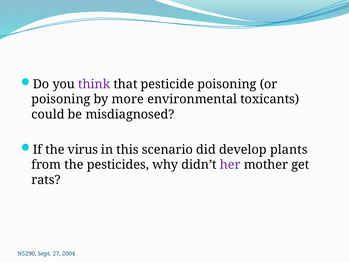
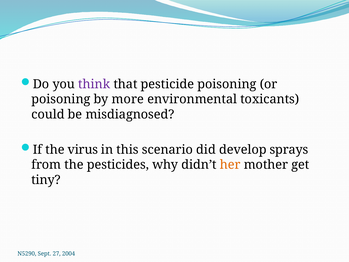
plants: plants -> sprays
her colour: purple -> orange
rats: rats -> tiny
